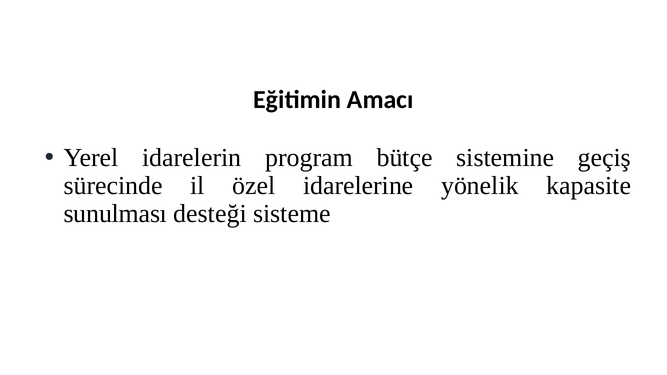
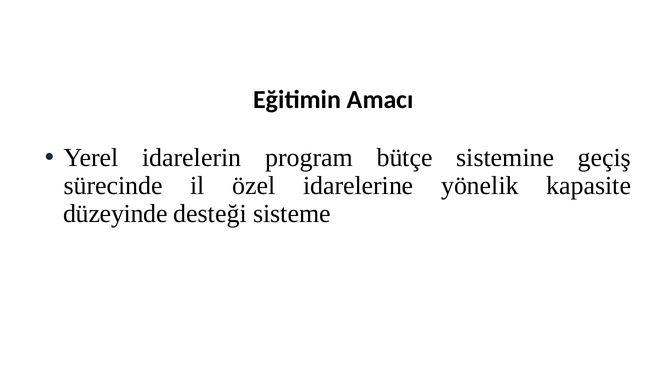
sunulması: sunulması -> düzeyinde
